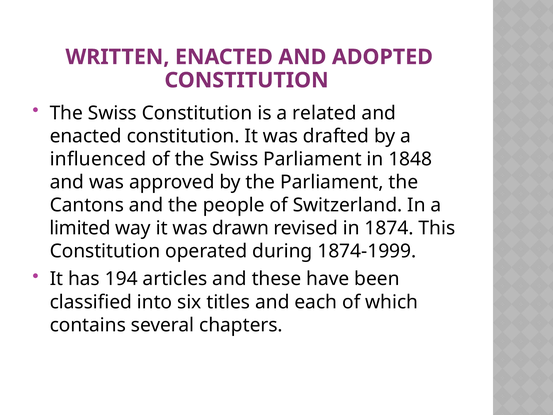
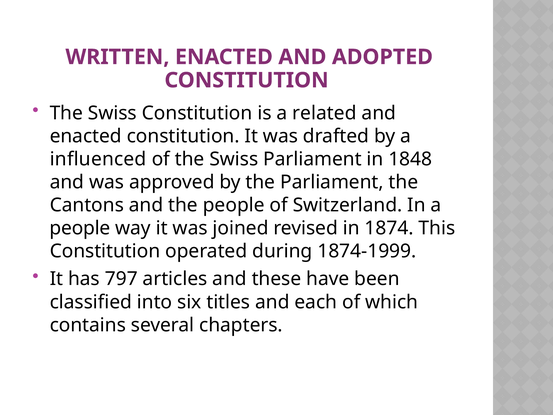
limited at (80, 228): limited -> people
drawn: drawn -> joined
194: 194 -> 797
